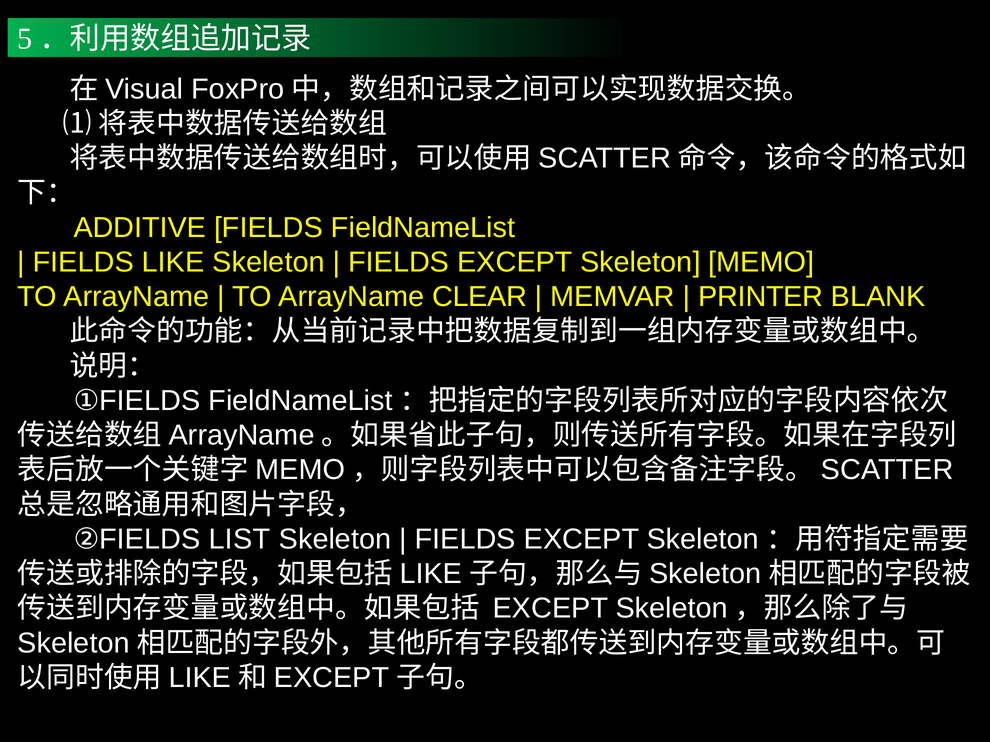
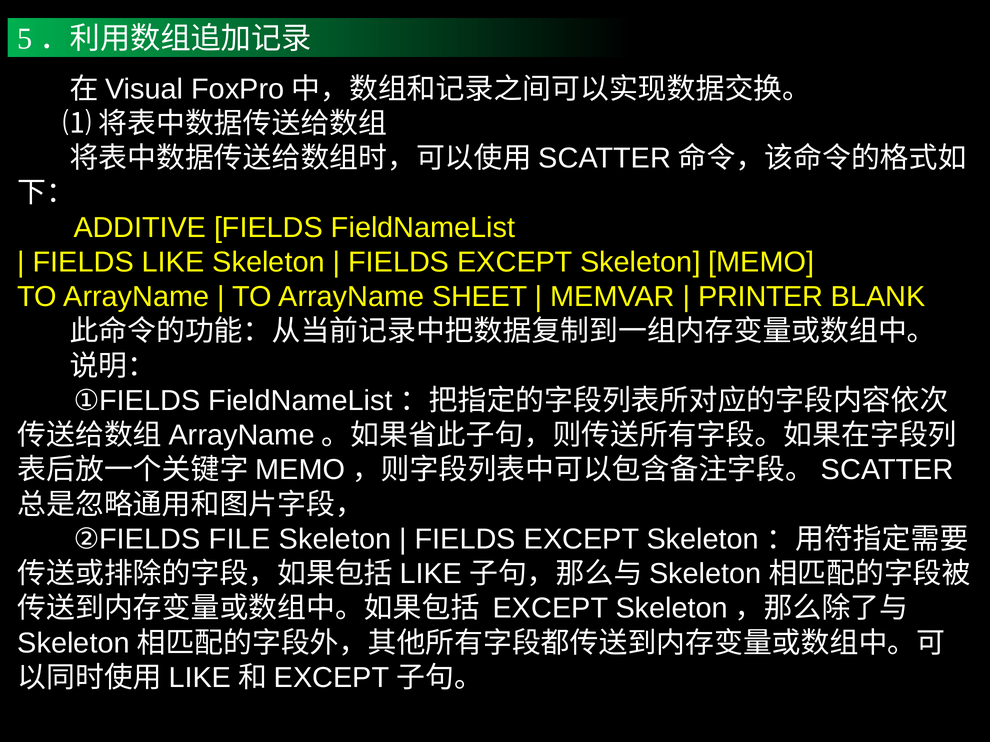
CLEAR: CLEAR -> SHEET
LIST: LIST -> FILE
